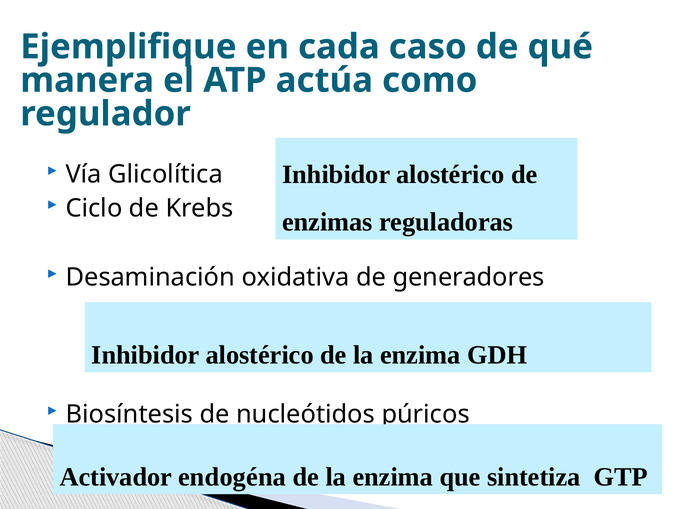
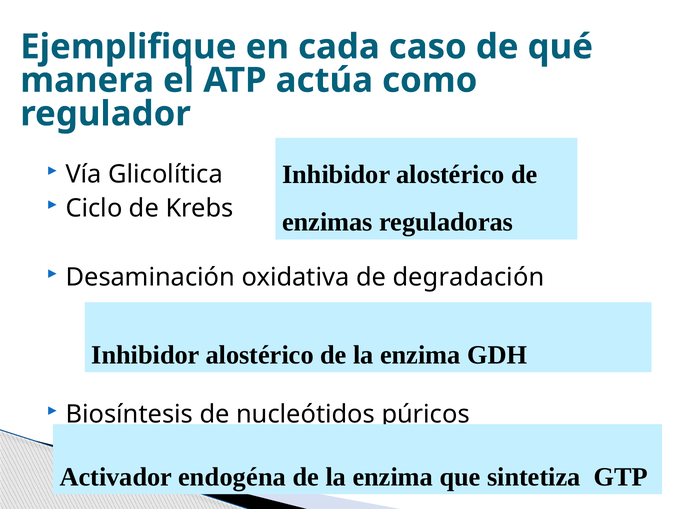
generadores: generadores -> degradación
